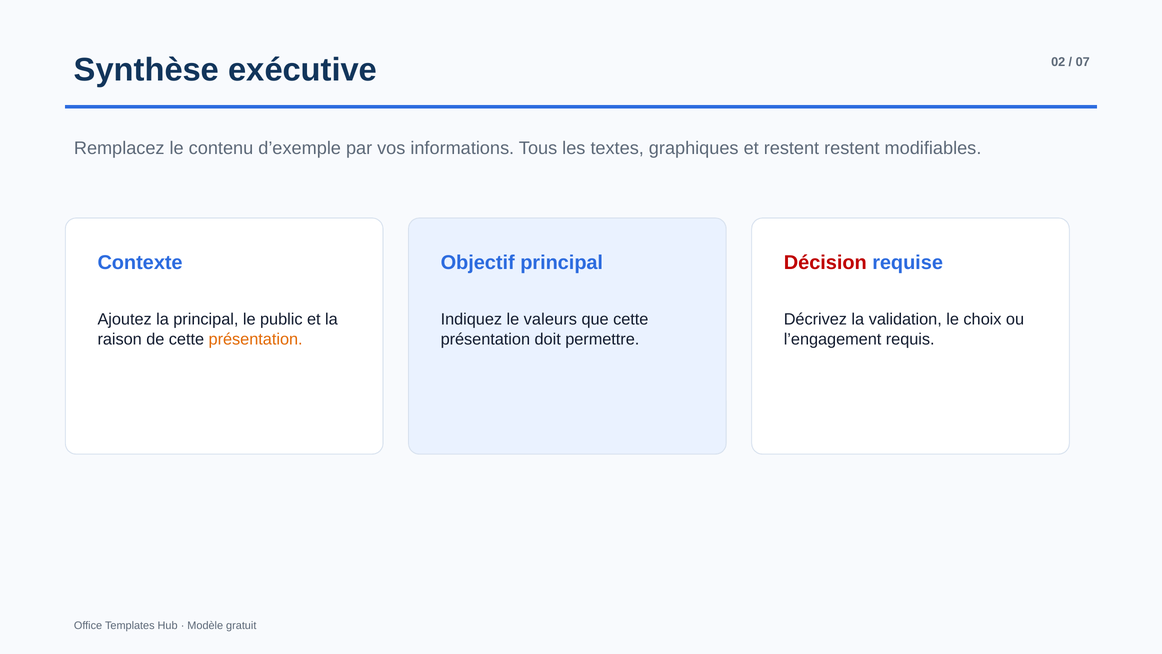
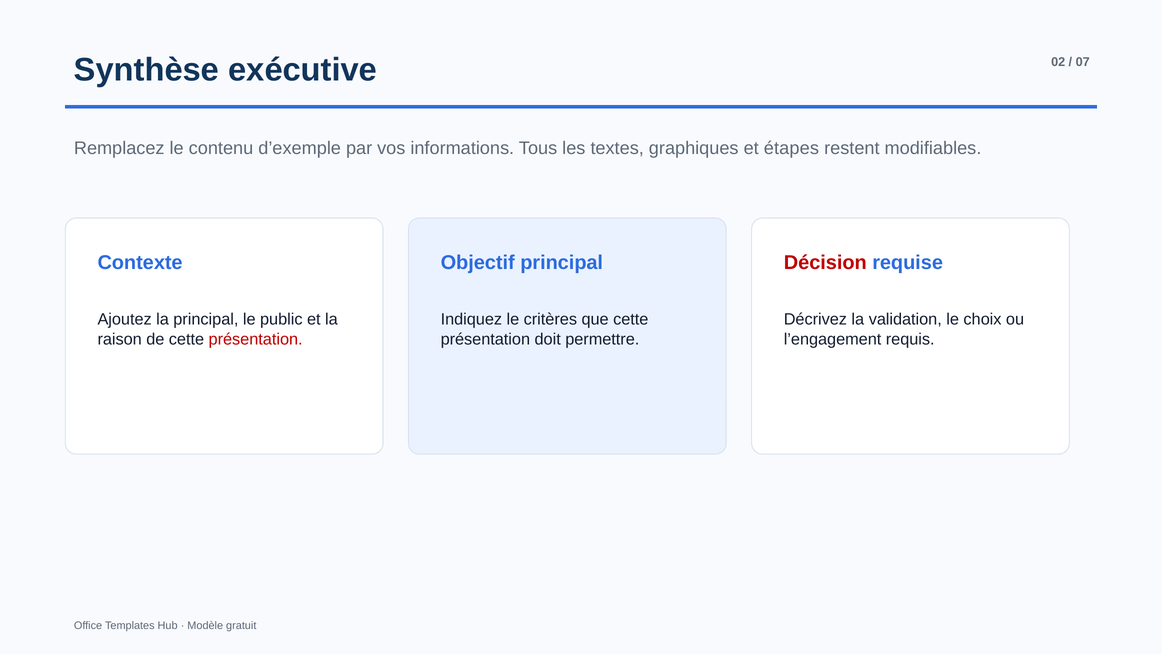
et restent: restent -> étapes
valeurs: valeurs -> critères
présentation at (256, 339) colour: orange -> red
